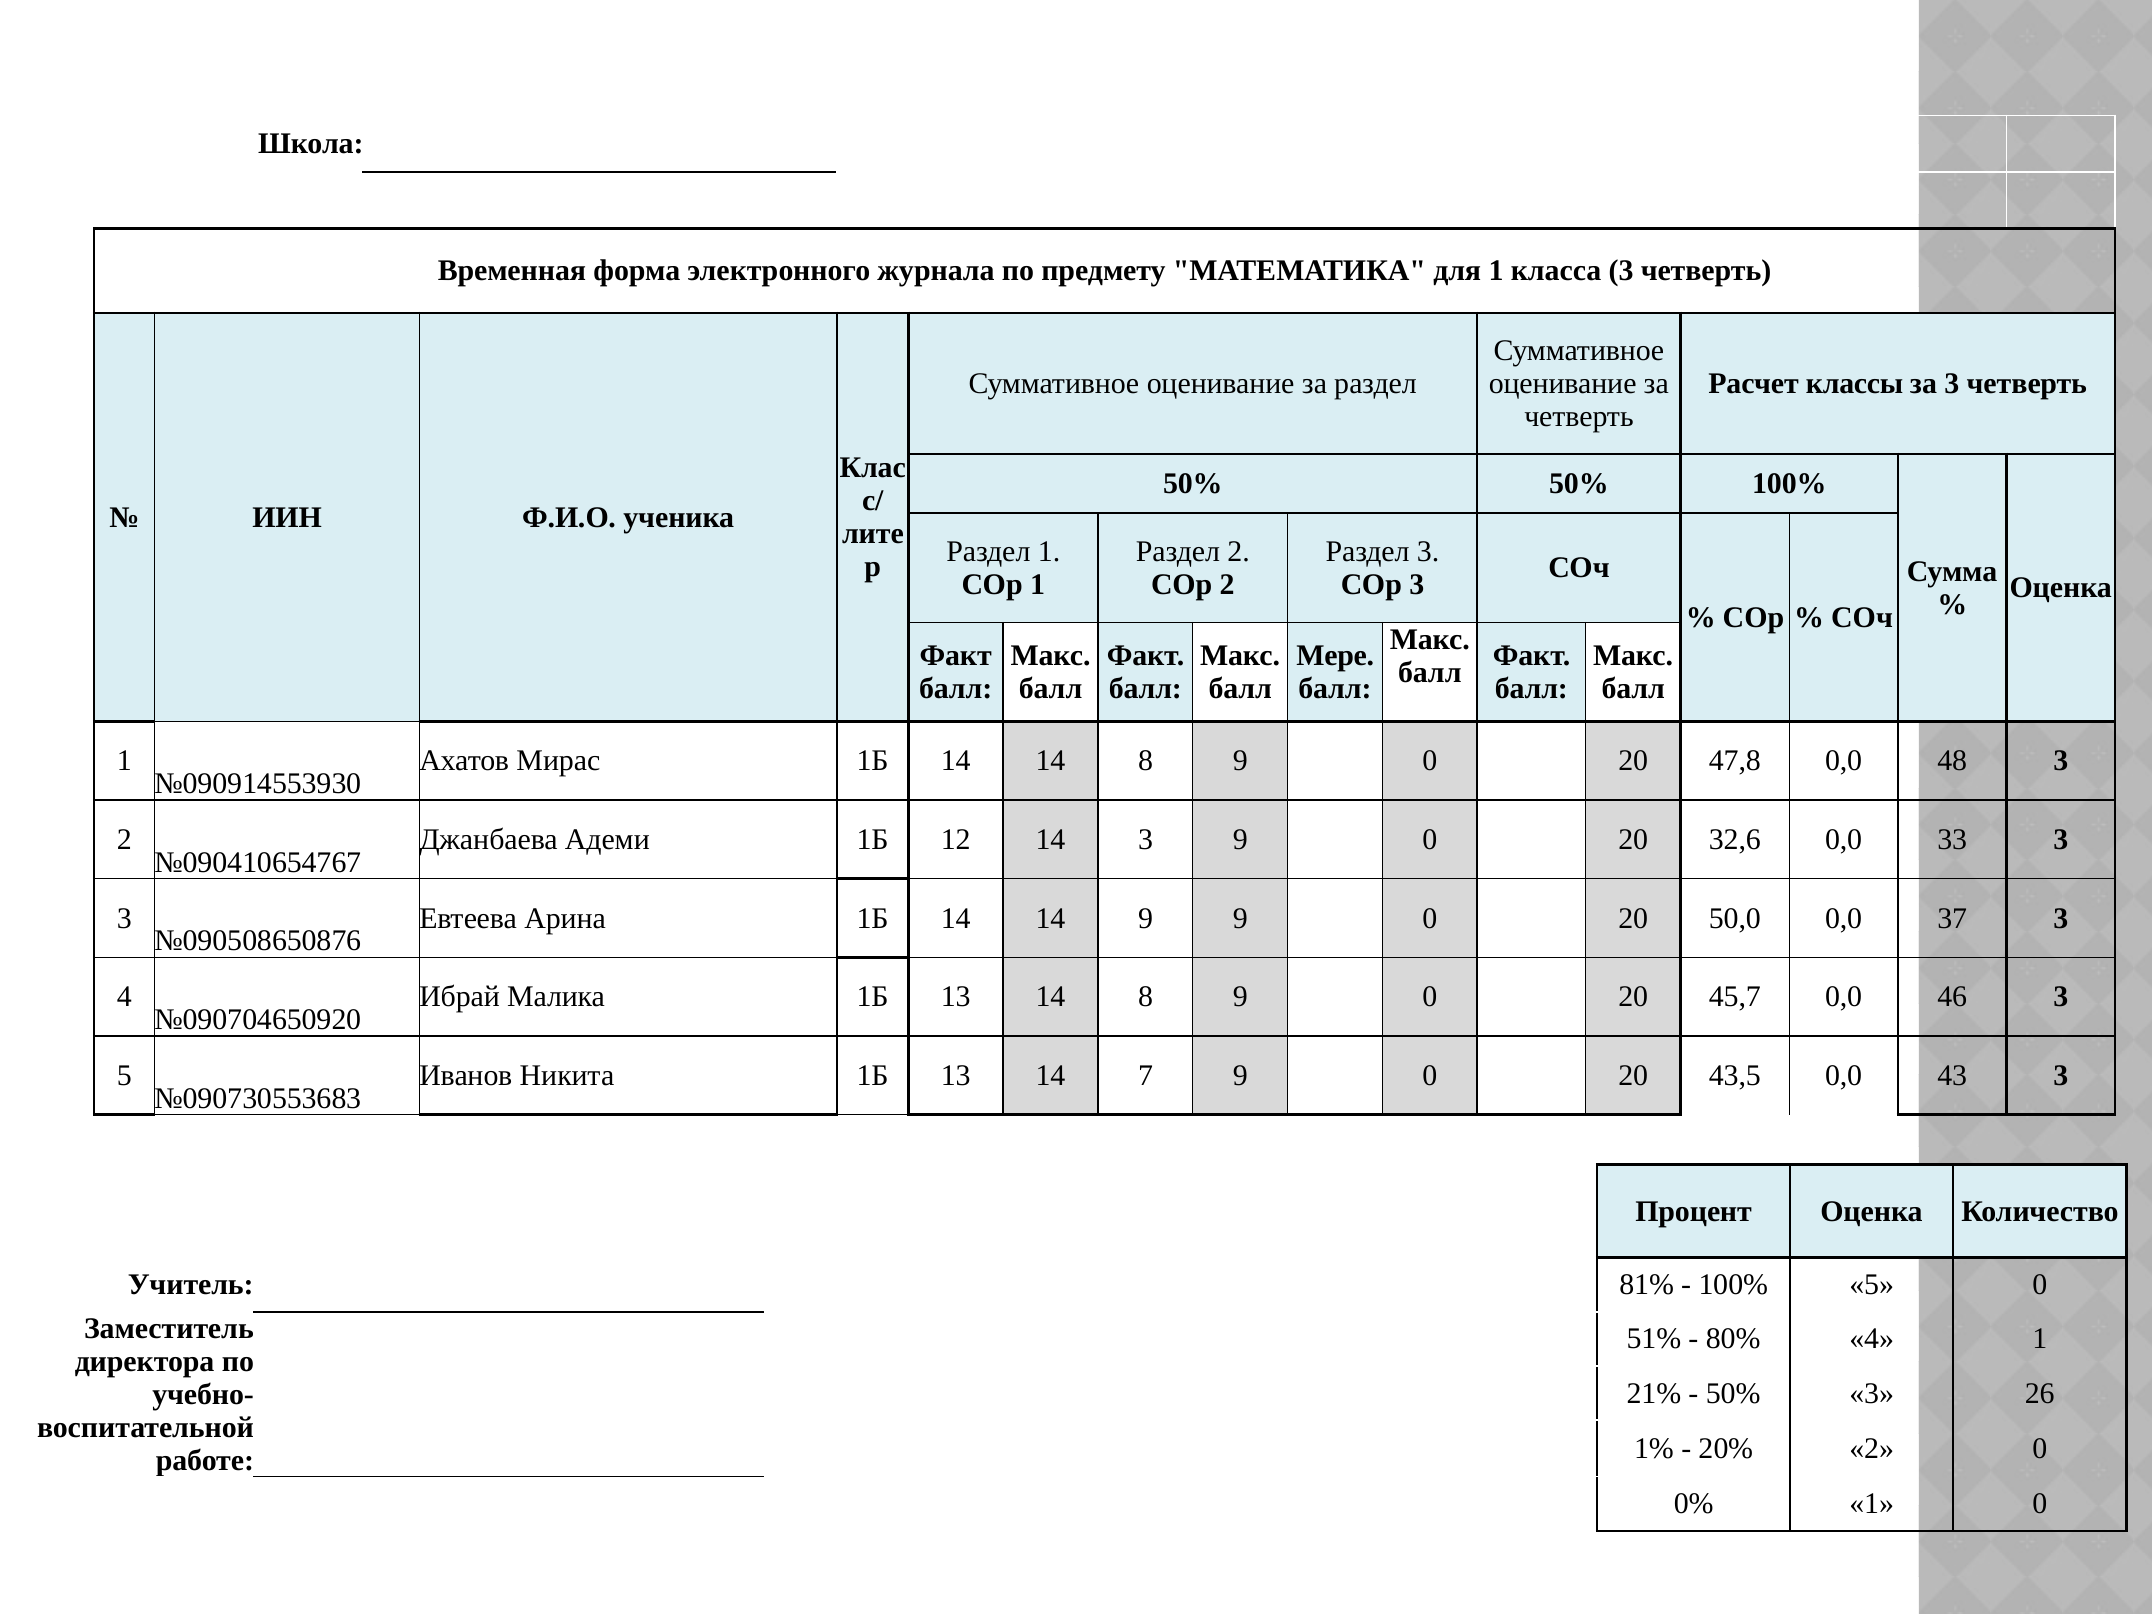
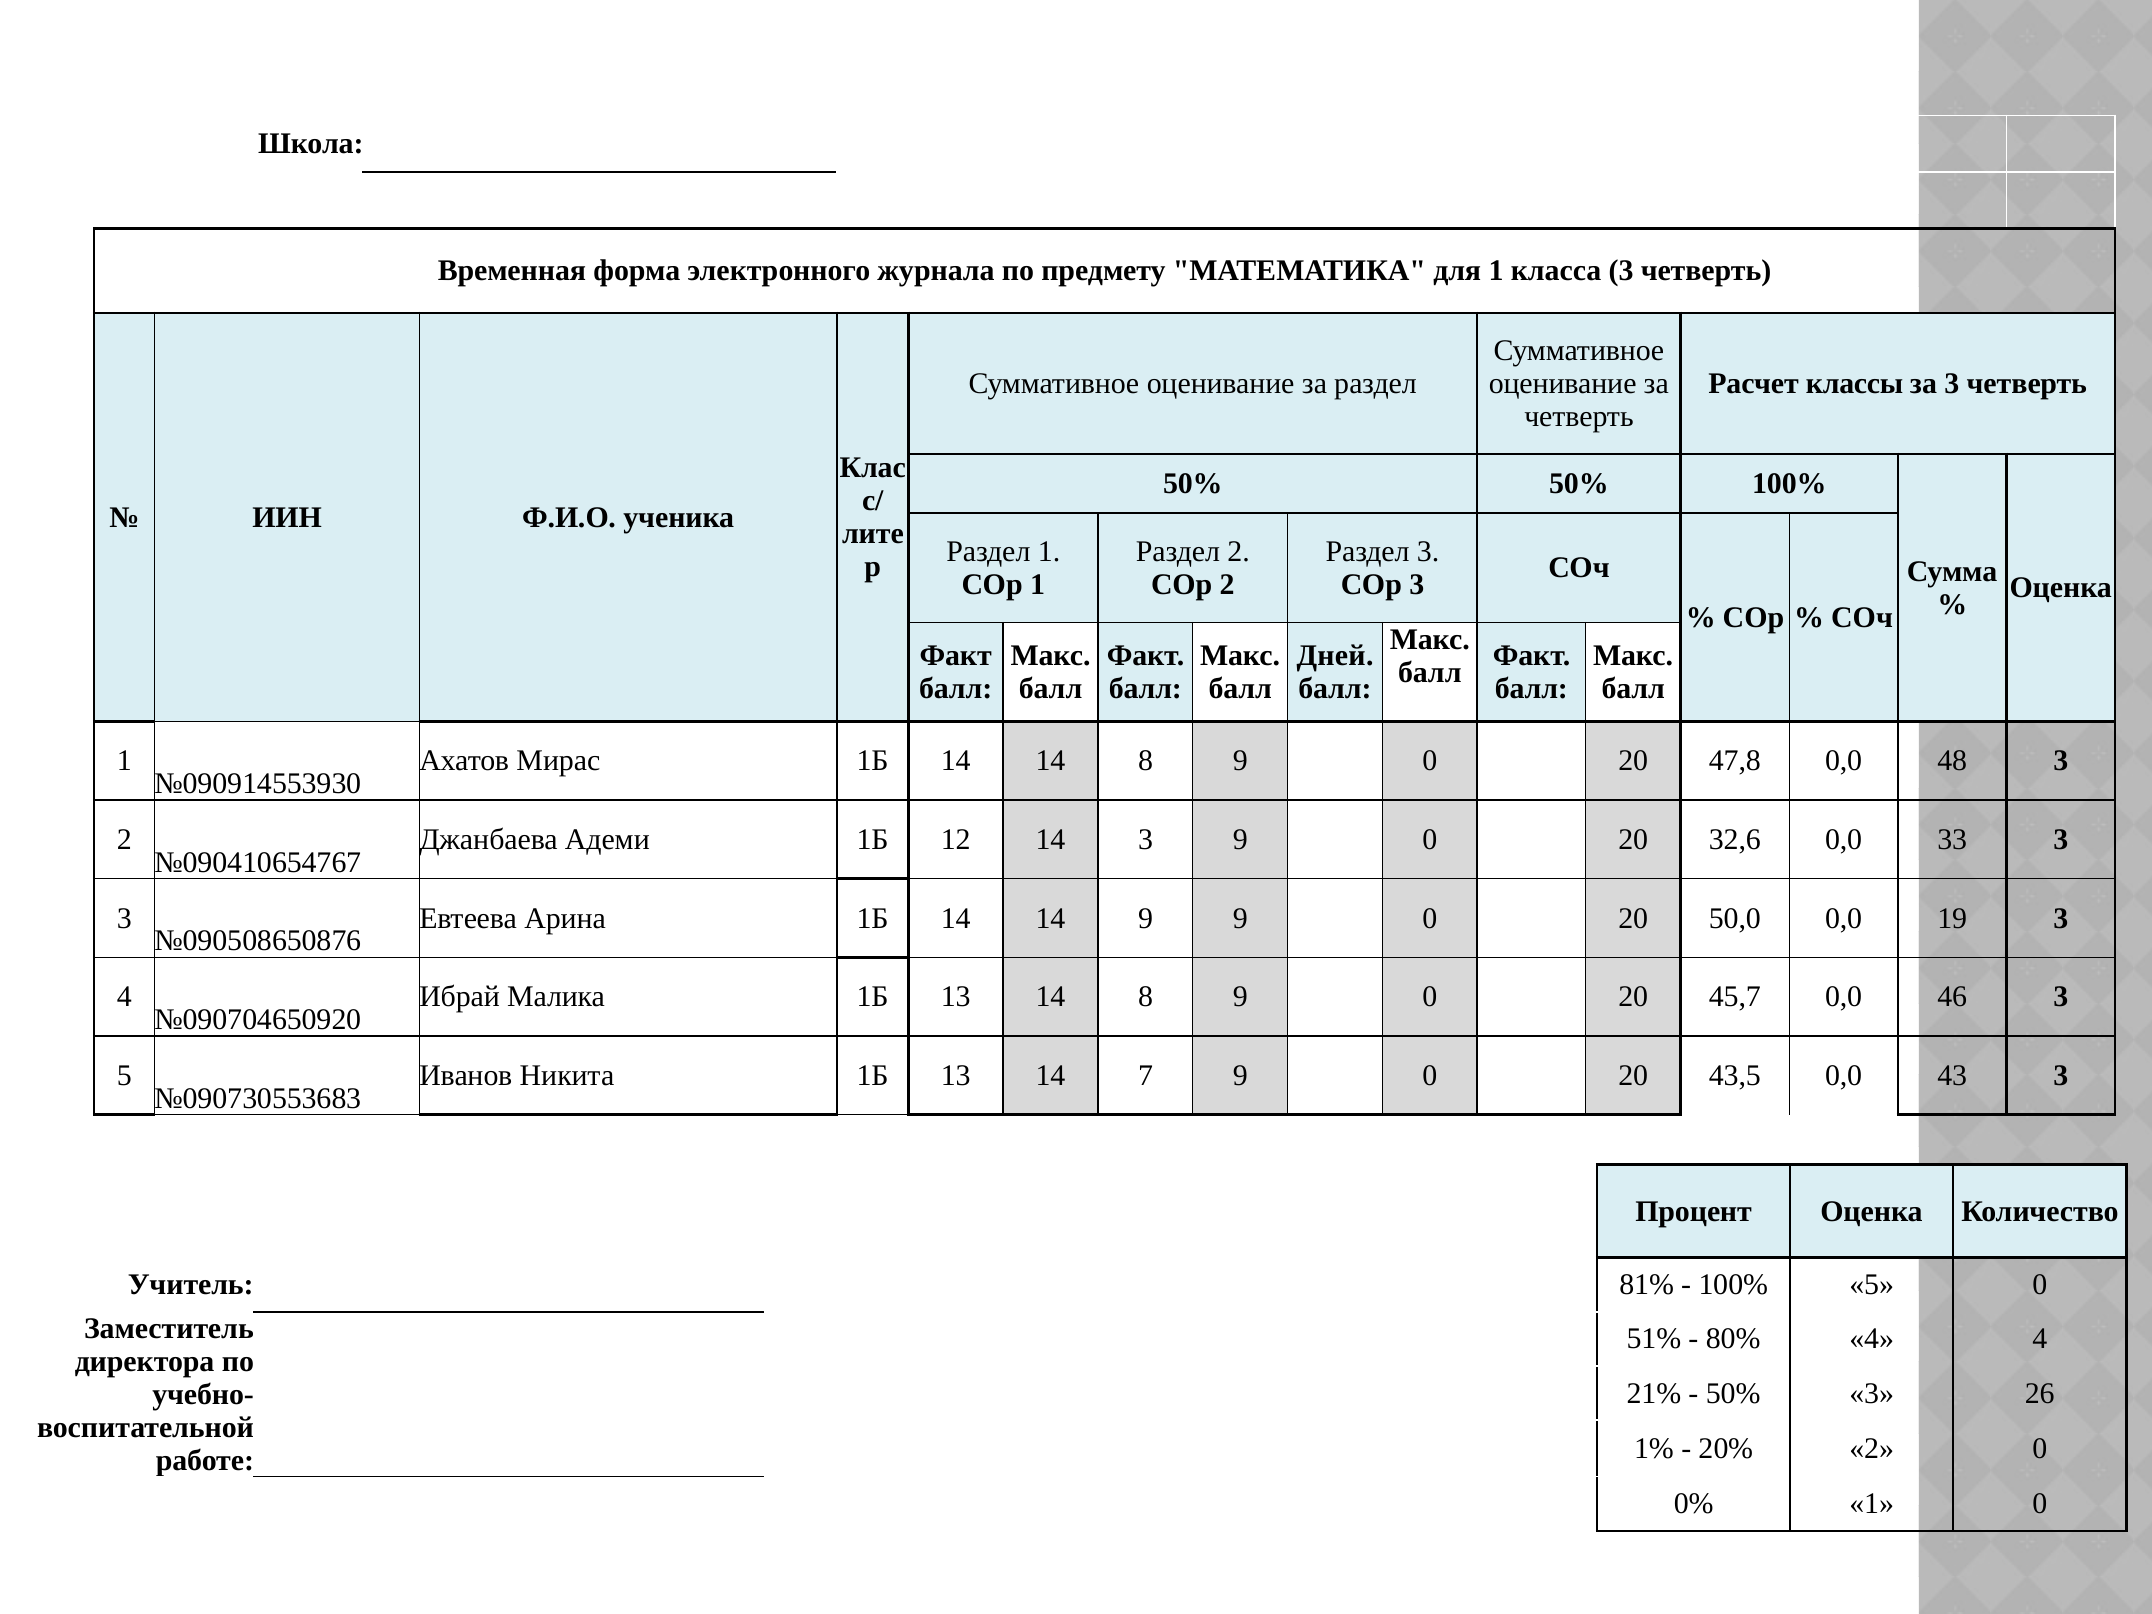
Мере: Мере -> Дней
37: 37 -> 19
4 1: 1 -> 4
